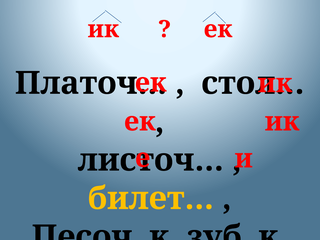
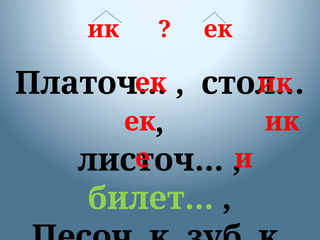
билет… colour: yellow -> light green
